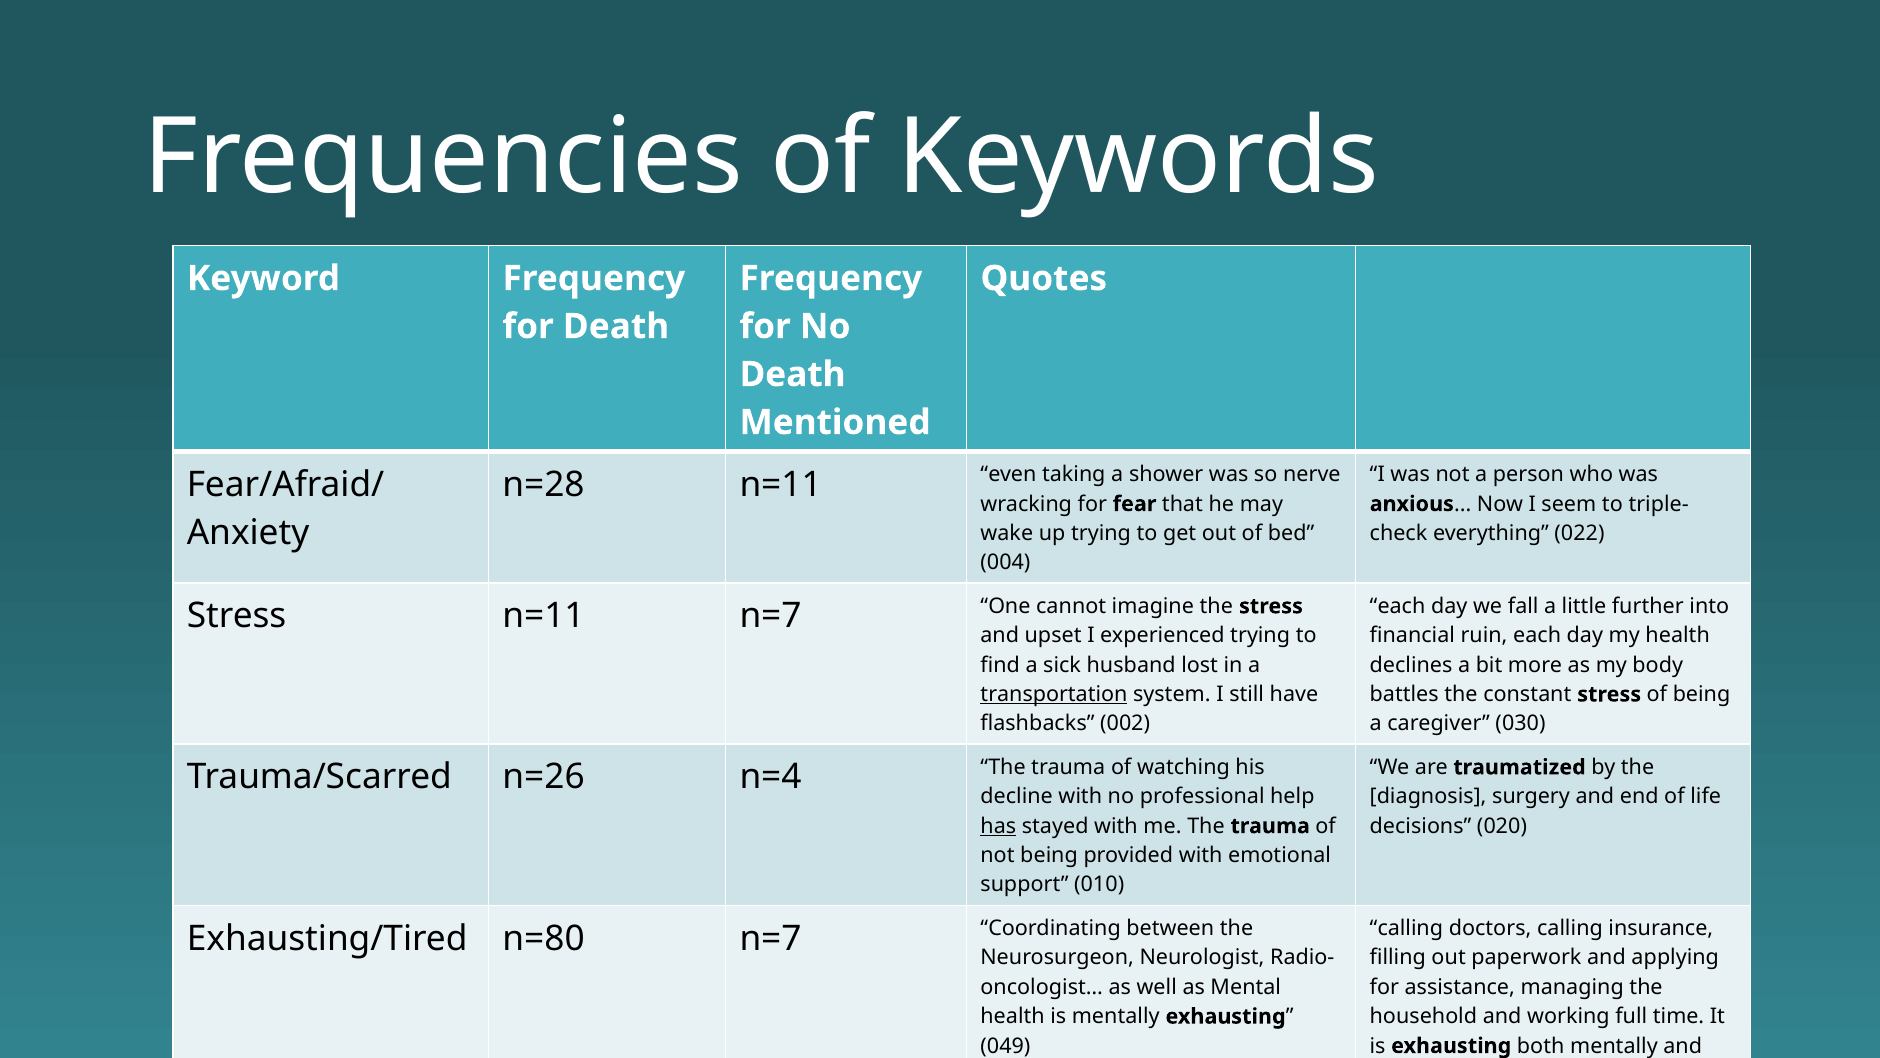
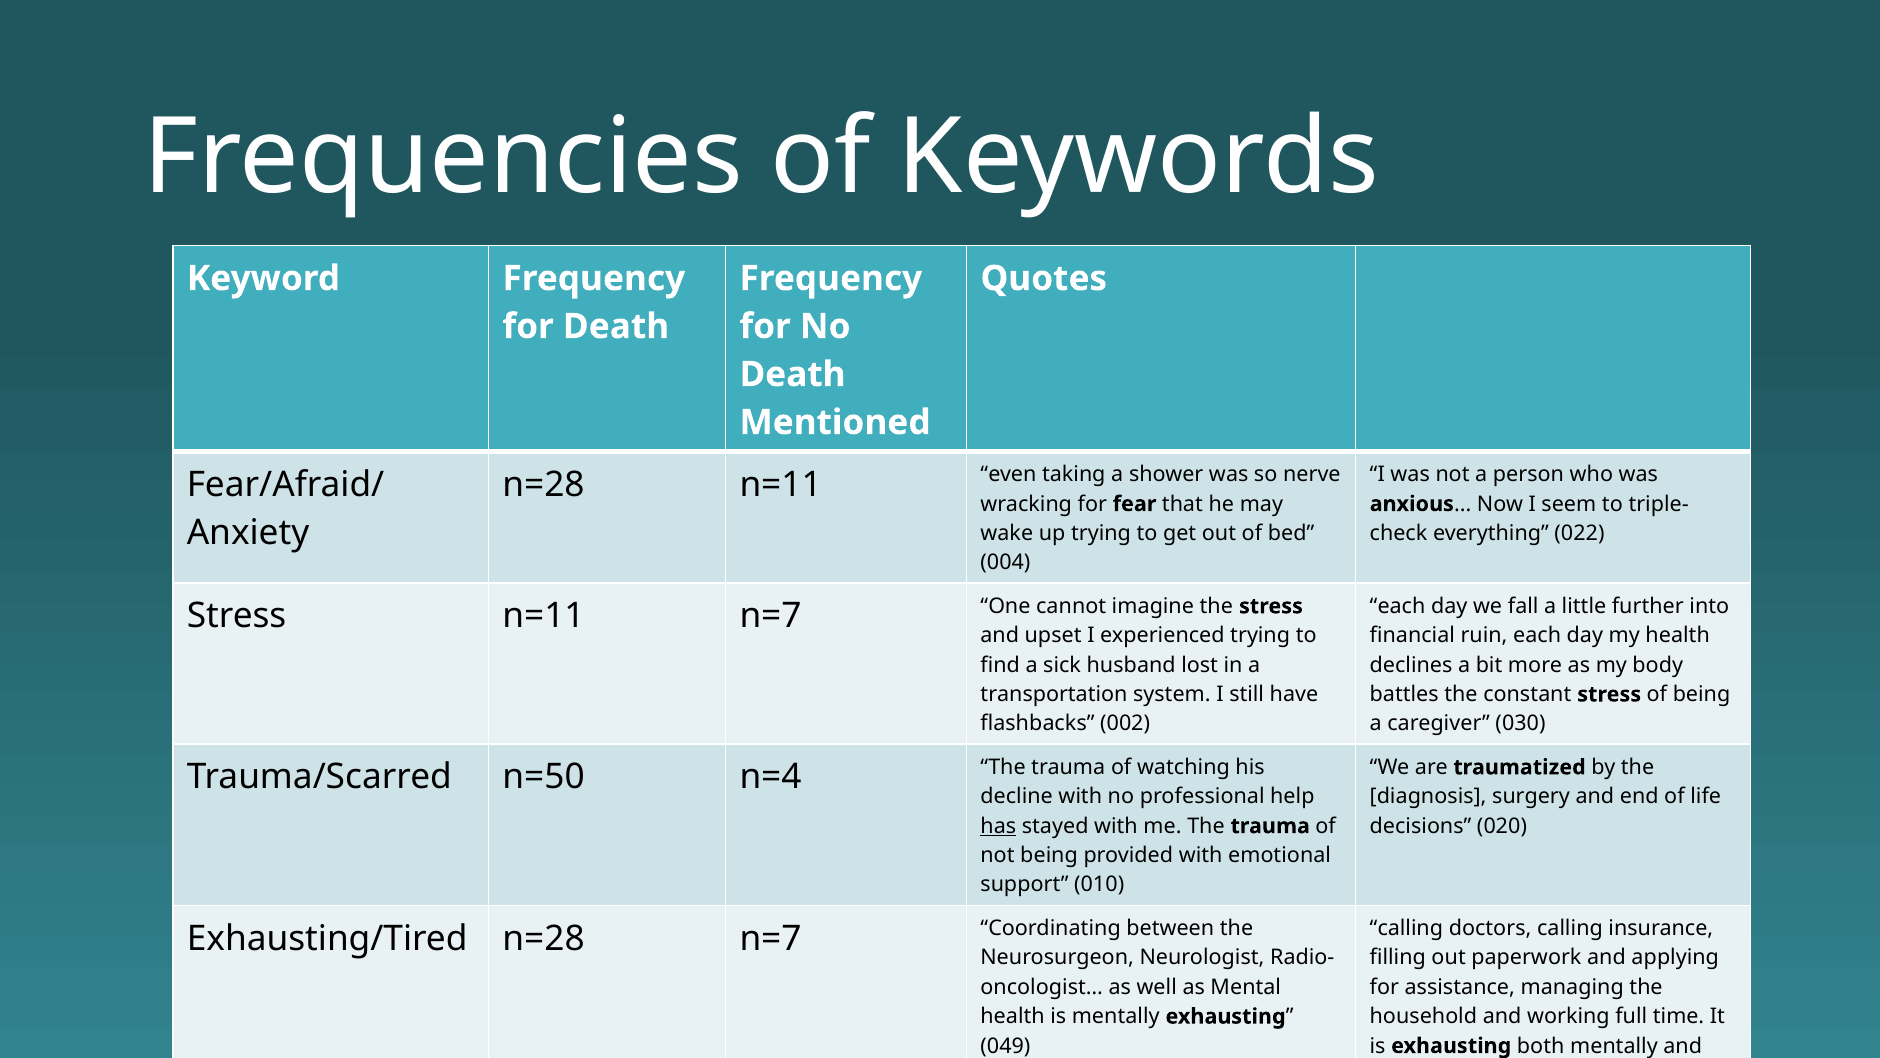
transportation underline: present -> none
n=26: n=26 -> n=50
Exhausting/Tired n=80: n=80 -> n=28
